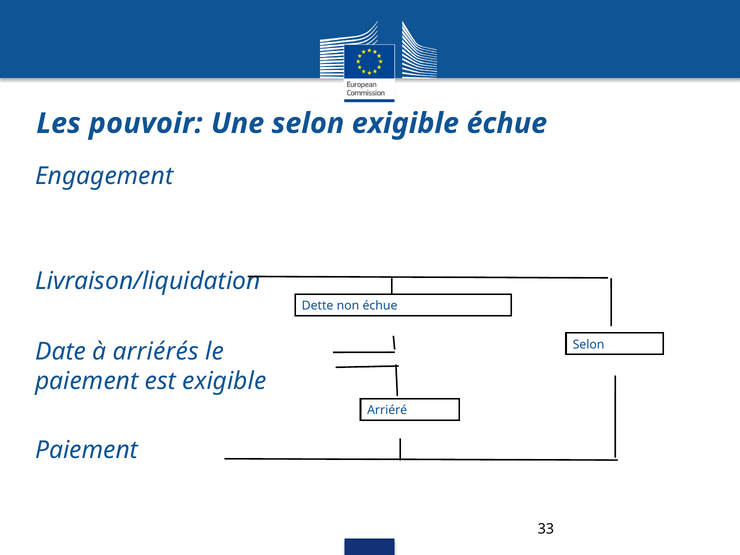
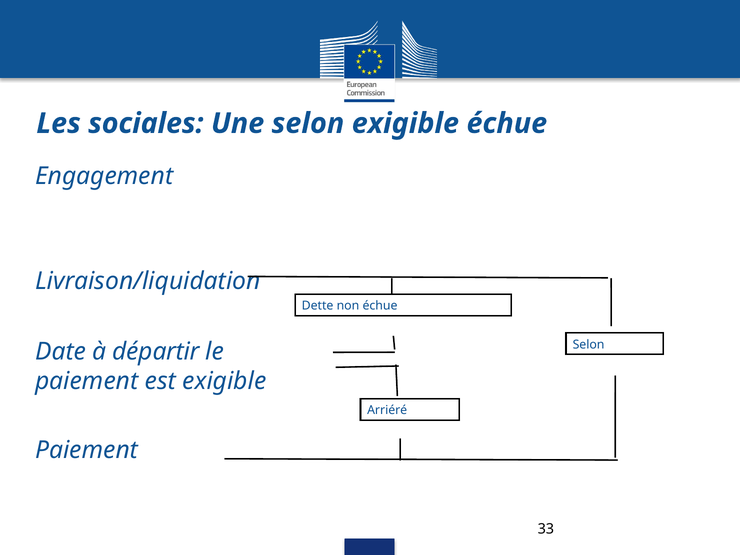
pouvoir: pouvoir -> sociales
arriérés: arriérés -> départir
